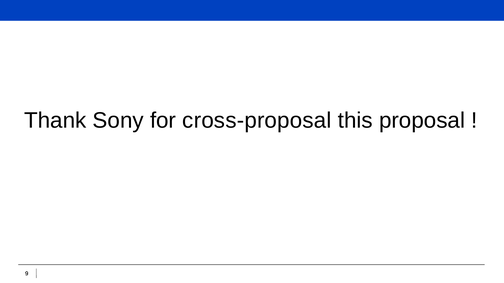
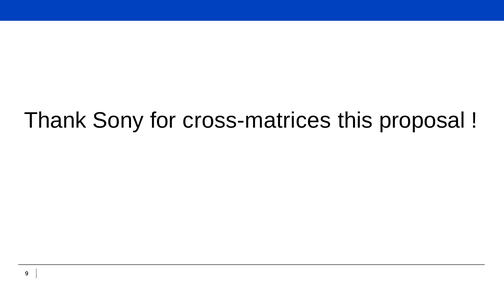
cross-proposal: cross-proposal -> cross-matrices
